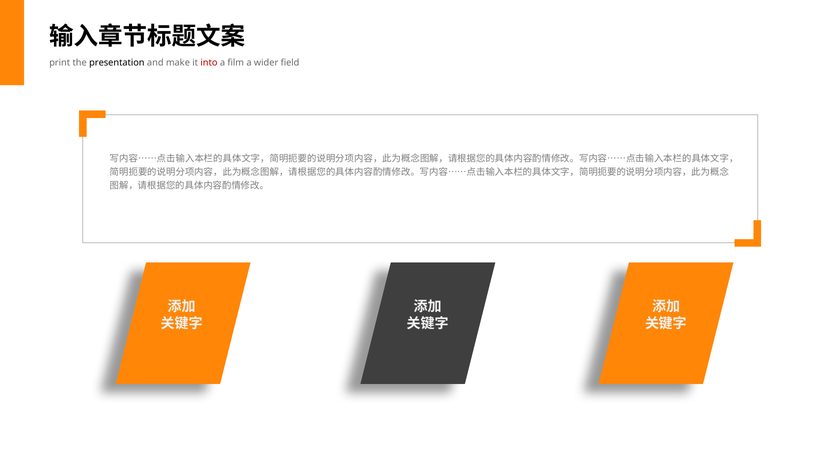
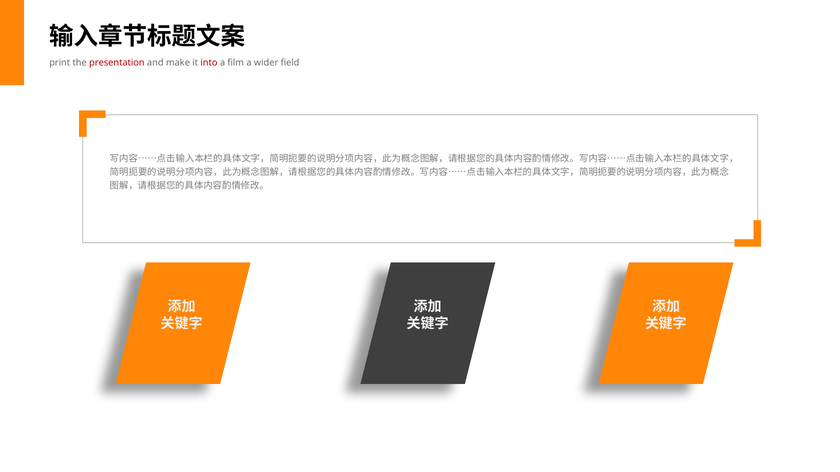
presentation colour: black -> red
